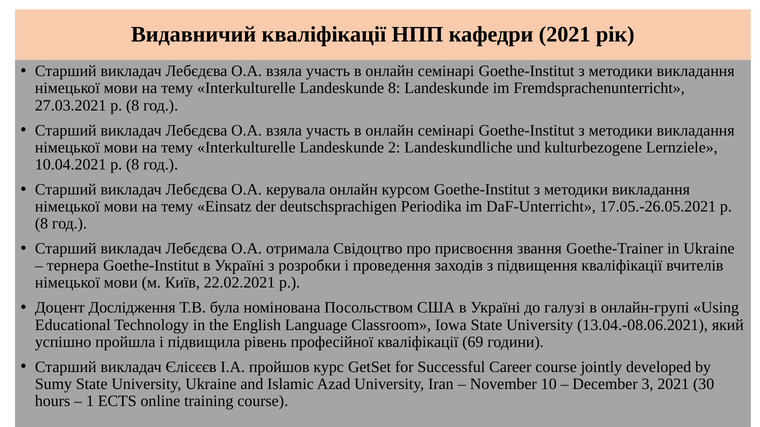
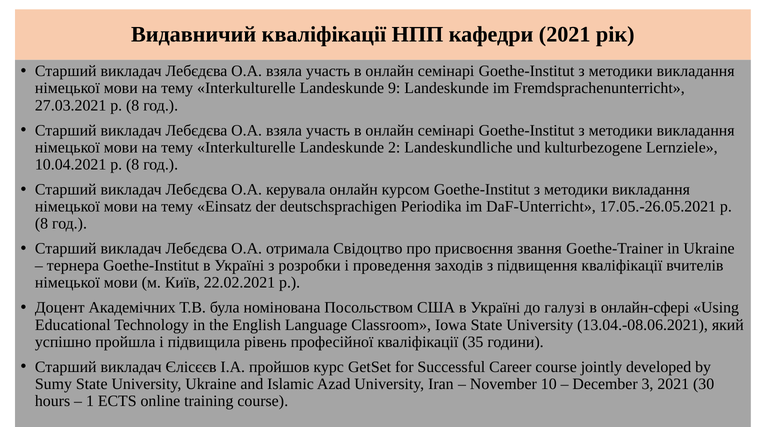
Landeskunde 8: 8 -> 9
Дослідження: Дослідження -> Академічних
онлайн-групі: онлайн-групі -> онлайн-сфері
69: 69 -> 35
